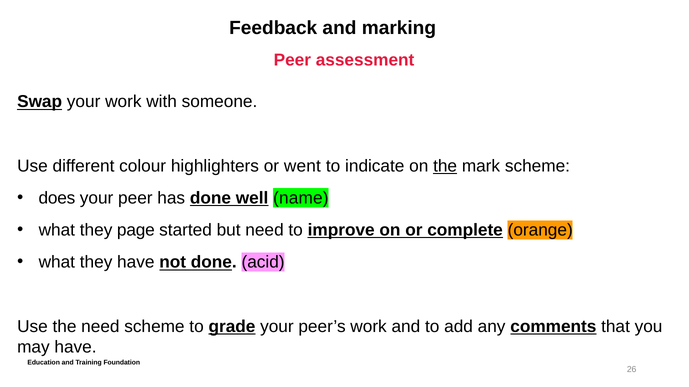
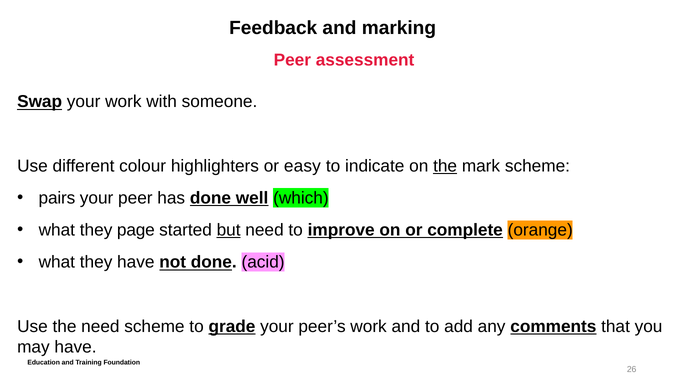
went: went -> easy
does: does -> pairs
name: name -> which
but underline: none -> present
